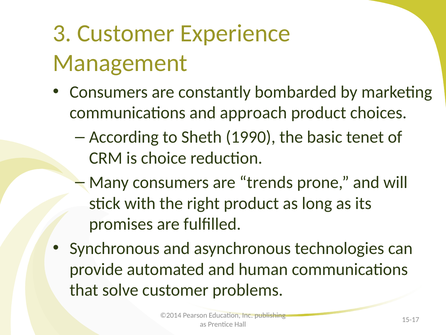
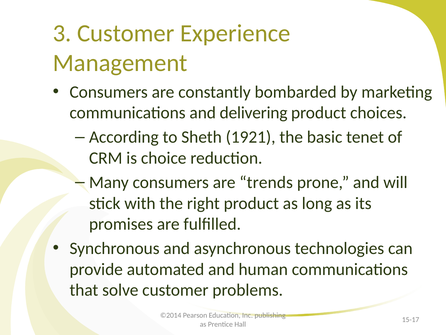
approach: approach -> delivering
1990: 1990 -> 1921
